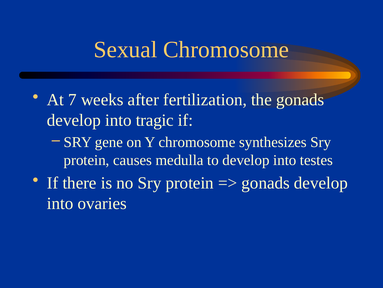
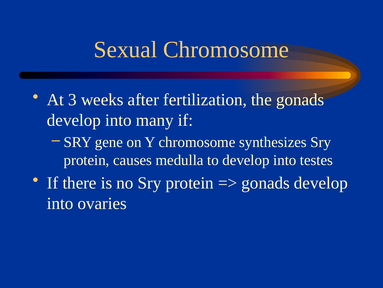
7: 7 -> 3
tragic: tragic -> many
